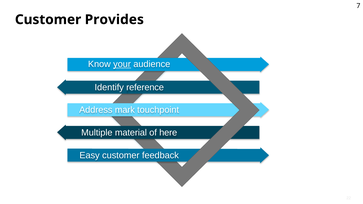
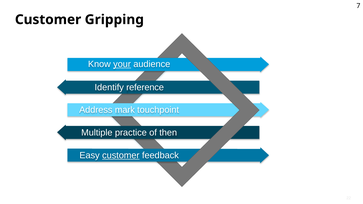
Provides: Provides -> Gripping
material: material -> practice
here: here -> then
customer at (121, 156) underline: none -> present
